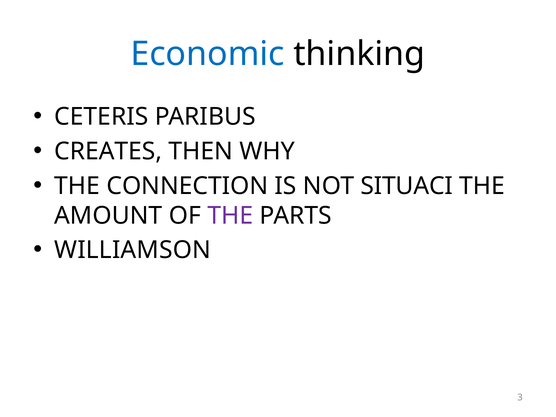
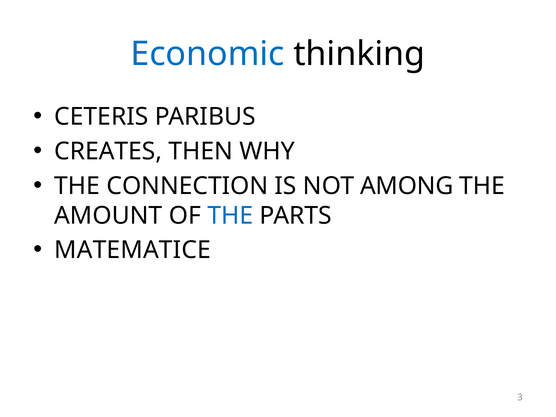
SITUACI: SITUACI -> AMONG
THE at (230, 216) colour: purple -> blue
WILLIAMSON: WILLIAMSON -> MATEMATICE
